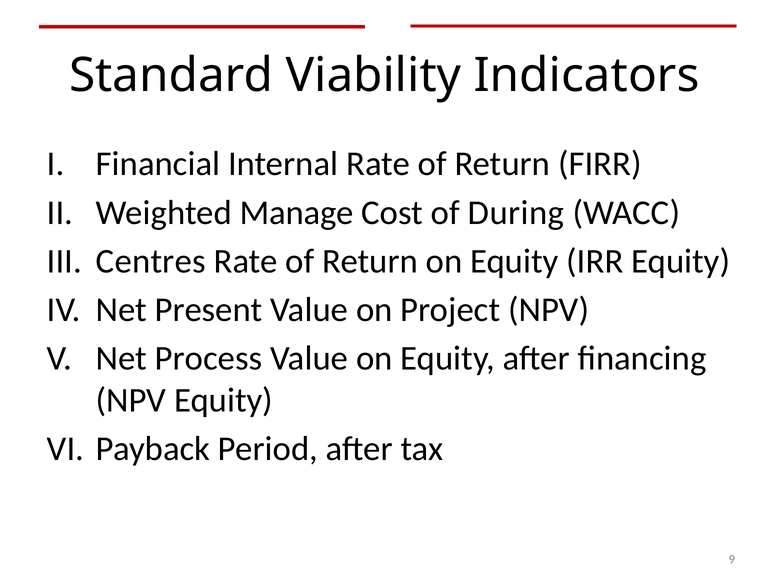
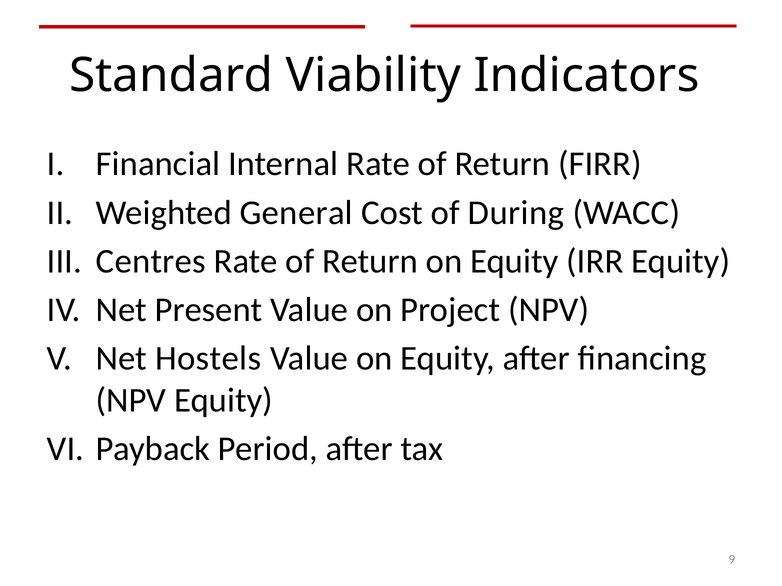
Manage: Manage -> General
Process: Process -> Hostels
